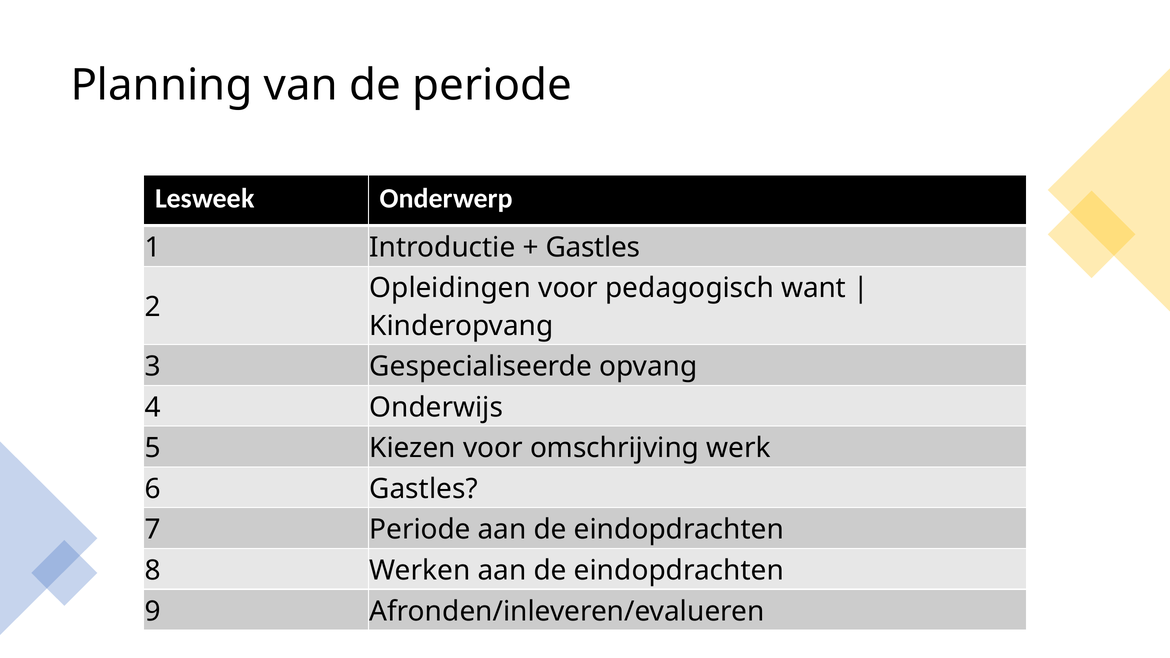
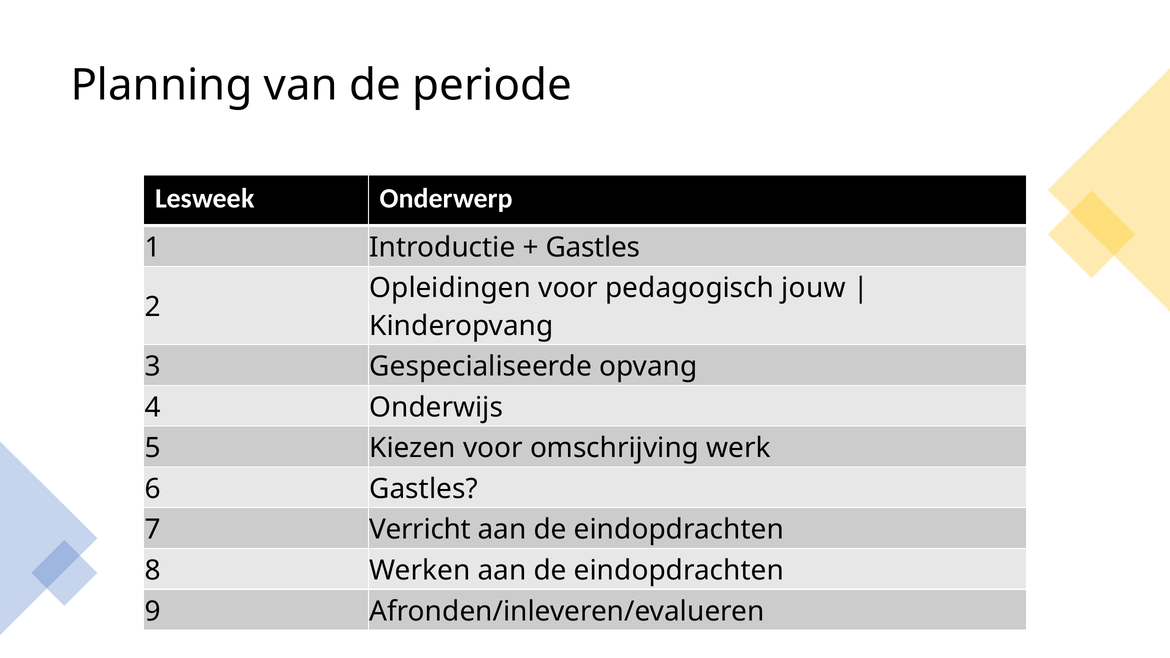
want: want -> jouw
7 Periode: Periode -> Verricht
